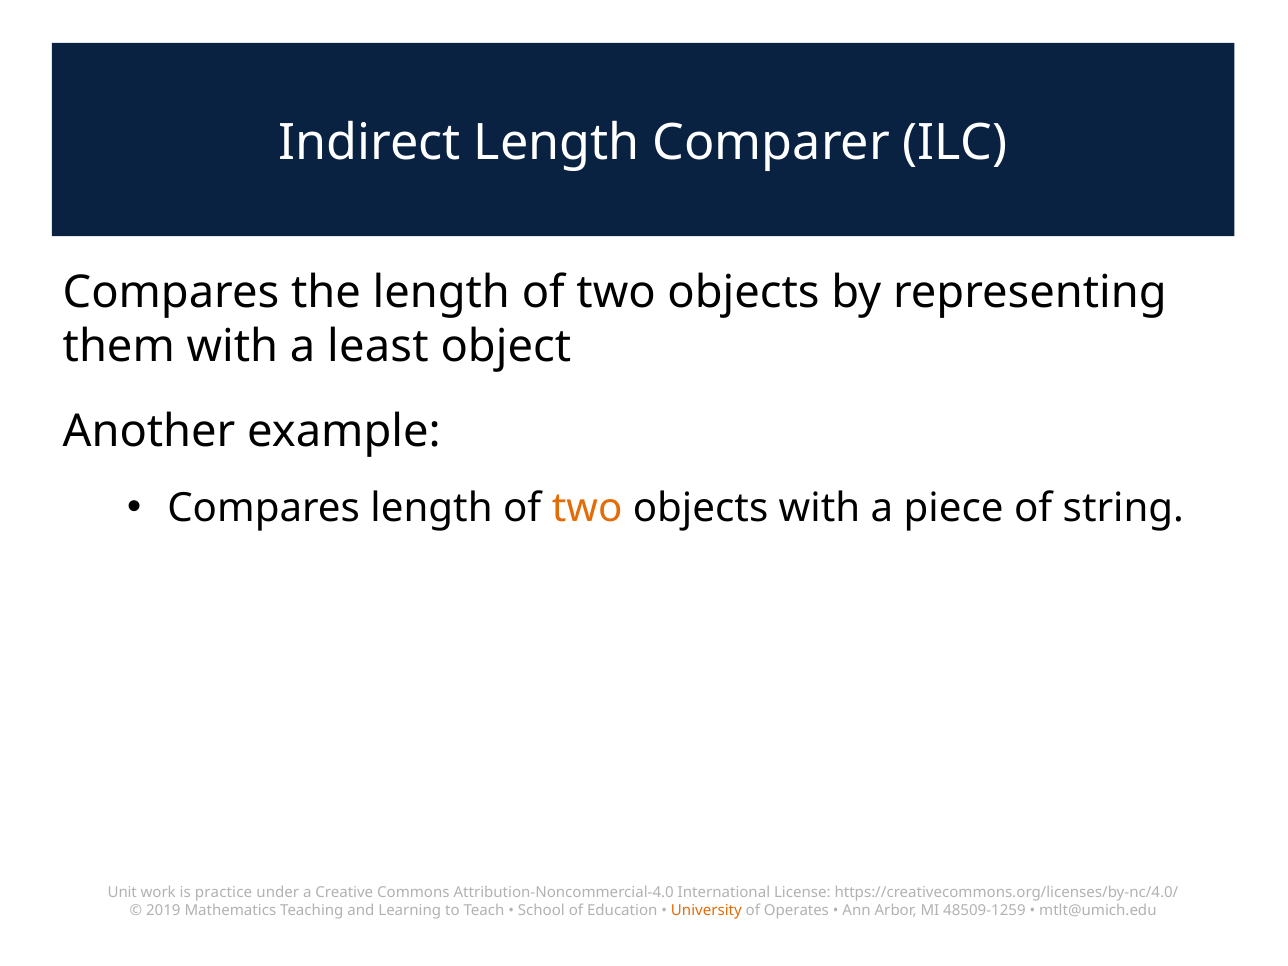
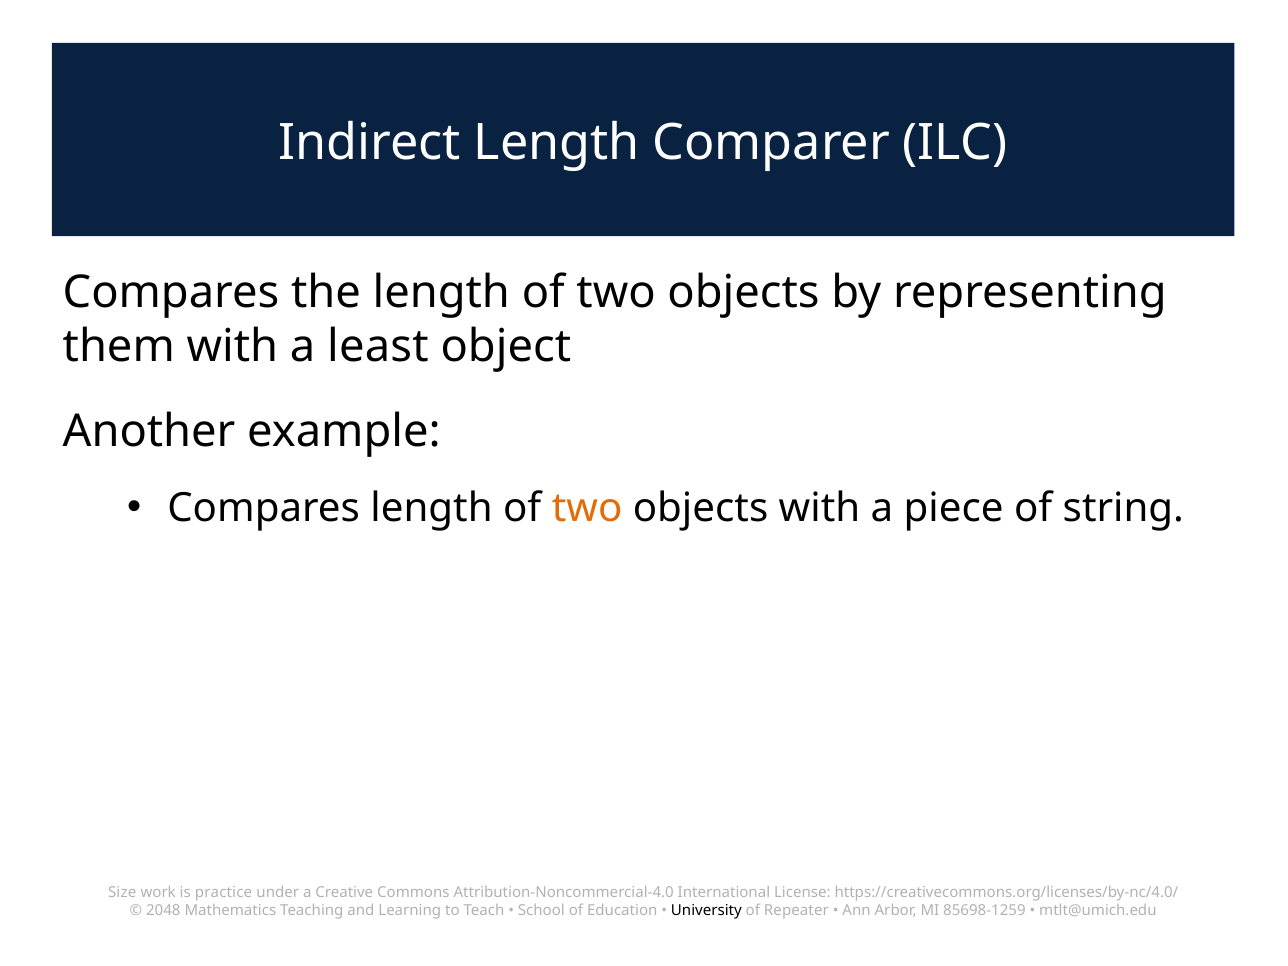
Unit: Unit -> Size
2019: 2019 -> 2048
University colour: orange -> black
Operates: Operates -> Repeater
48509-1259: 48509-1259 -> 85698-1259
